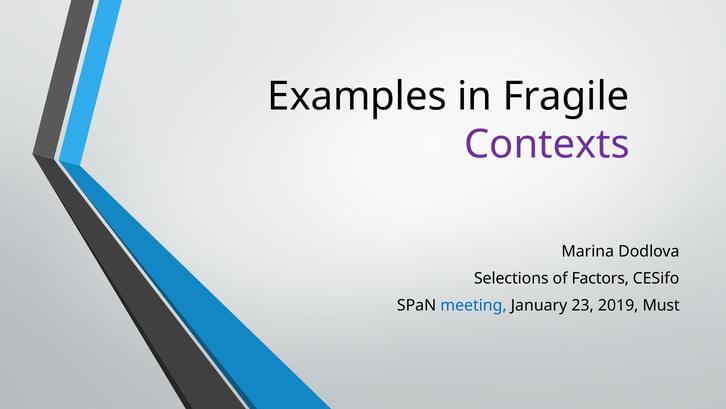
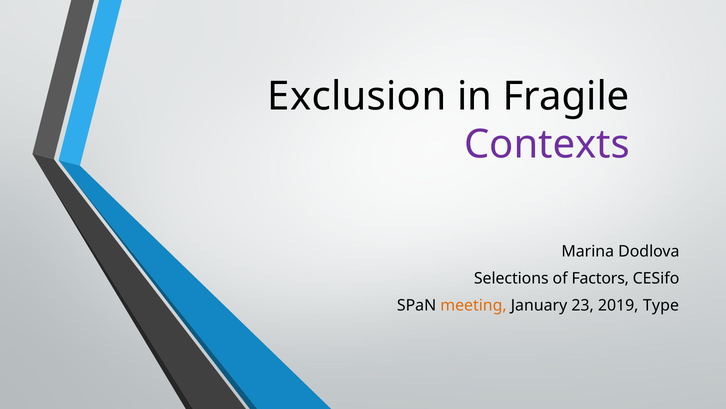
Examples: Examples -> Exclusion
meeting colour: blue -> orange
Must: Must -> Type
